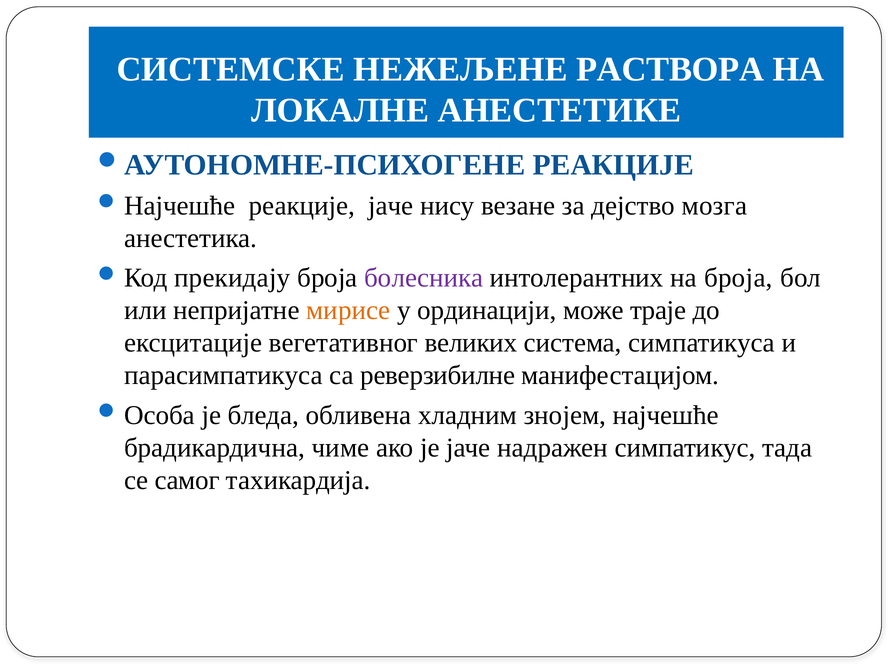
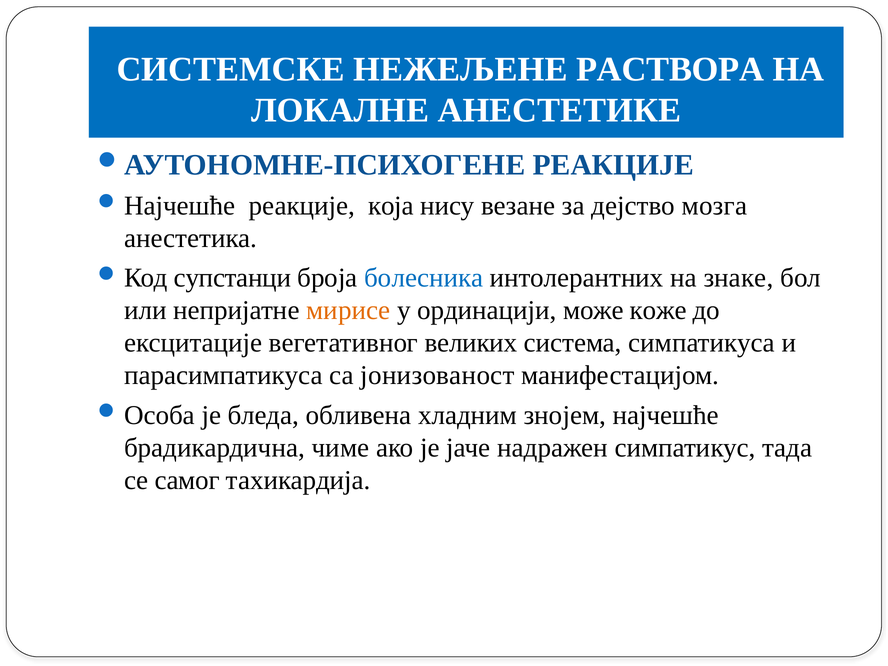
реакције јаче: јаче -> која
прекидају: прекидају -> супстанци
болесника colour: purple -> blue
на броја: броја -> знаке
траје: траје -> коже
реверзибилне: реверзибилне -> јонизованост
